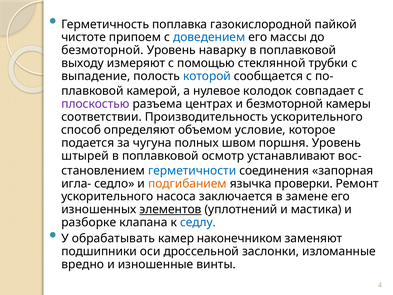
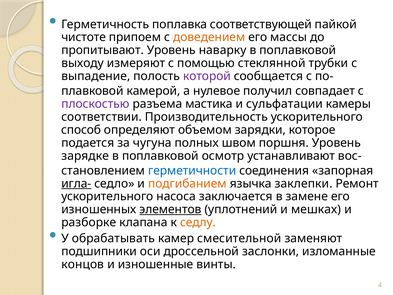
газокислородной: газокислородной -> соответствующей
доведением colour: blue -> orange
безмоторной at (102, 50): безмоторной -> пропитывают
которой colour: blue -> purple
колодок: колодок -> получил
центрах: центрах -> мастика
и безмоторной: безмоторной -> сульфатации
условие: условие -> зарядки
штырей: штырей -> зарядке
игла- underline: none -> present
проверки: проверки -> заклепки
мастика: мастика -> мешках
седлу colour: blue -> orange
наконечником: наконечником -> смесительной
вредно: вредно -> концов
